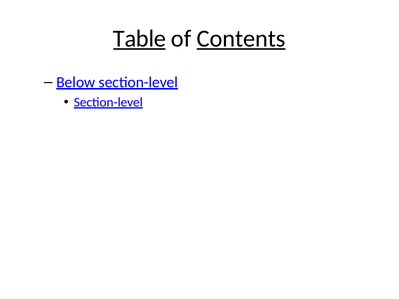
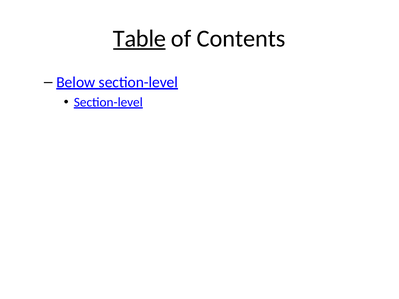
Contents underline: present -> none
